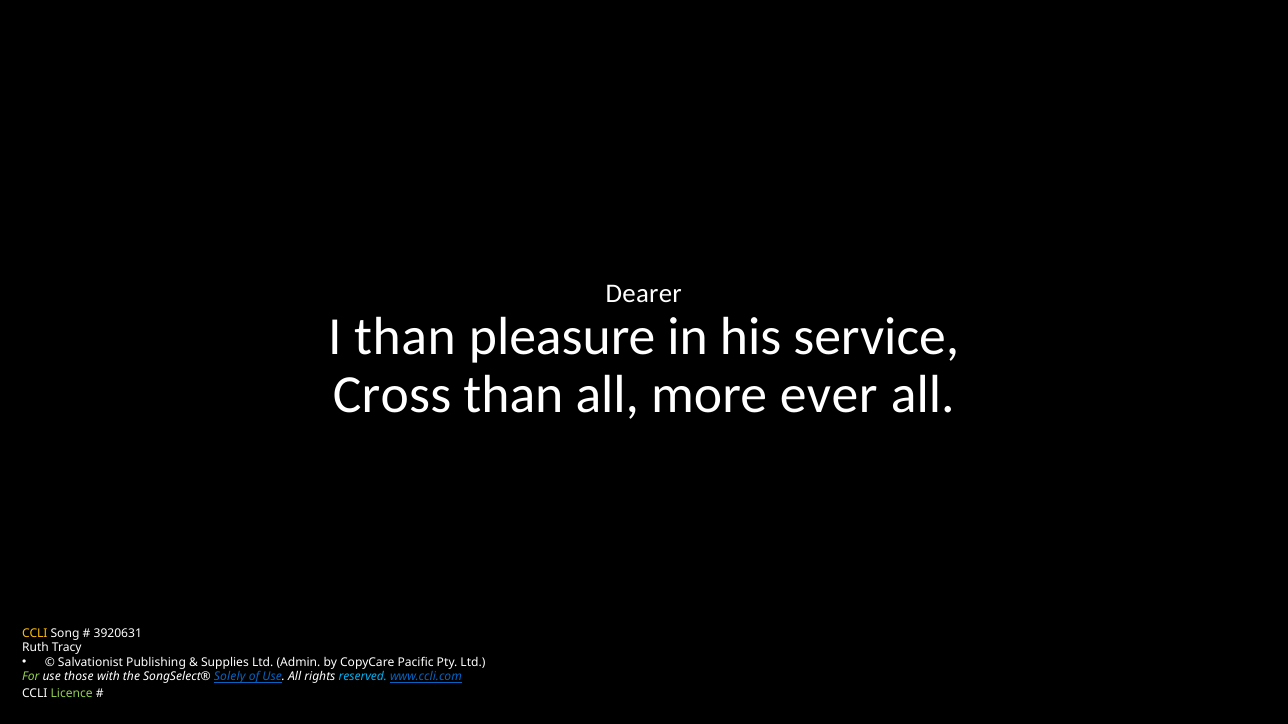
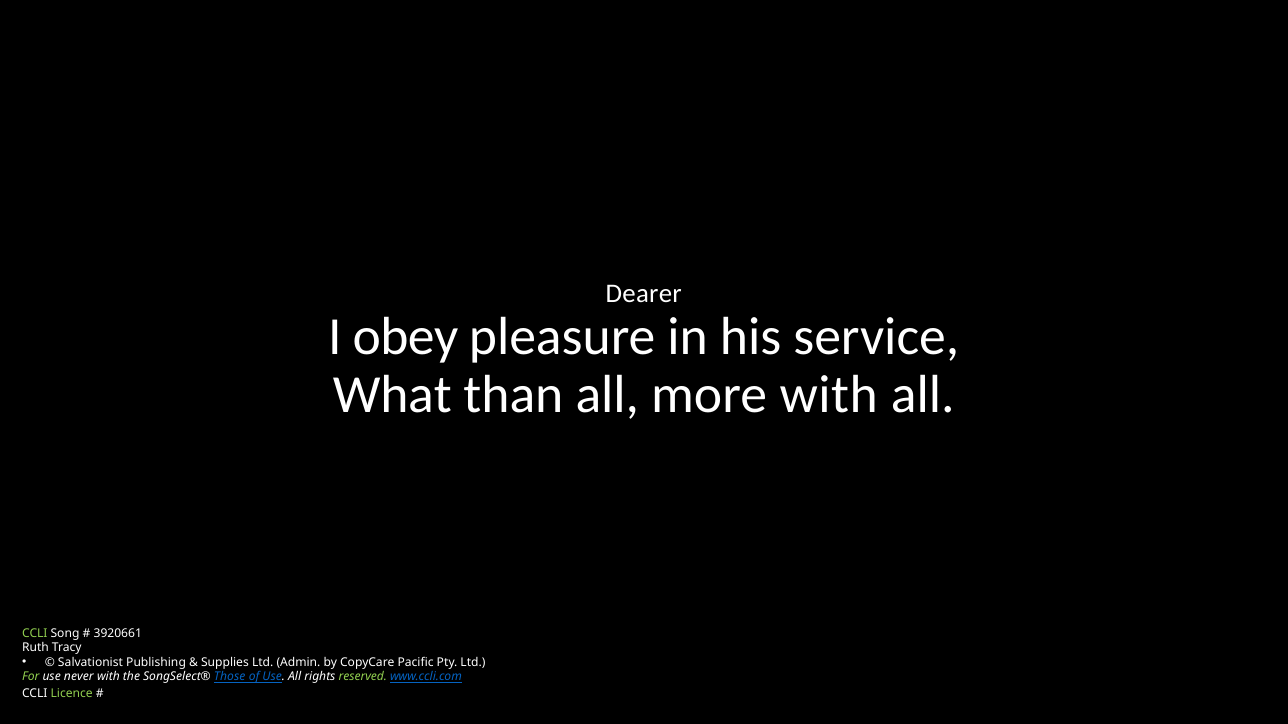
I than: than -> obey
Cross: Cross -> What
more ever: ever -> with
CCLI at (35, 634) colour: yellow -> light green
3920631: 3920631 -> 3920661
those: those -> never
Solely: Solely -> Those
reserved colour: light blue -> light green
